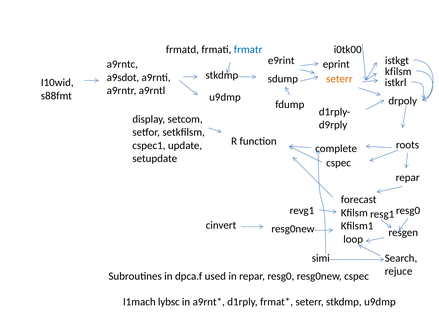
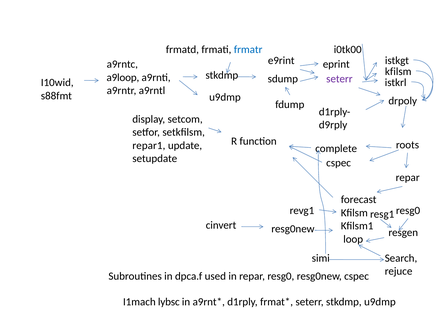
a9sdot: a9sdot -> a9loop
seterr at (339, 79) colour: orange -> purple
cspec1: cspec1 -> repar1
